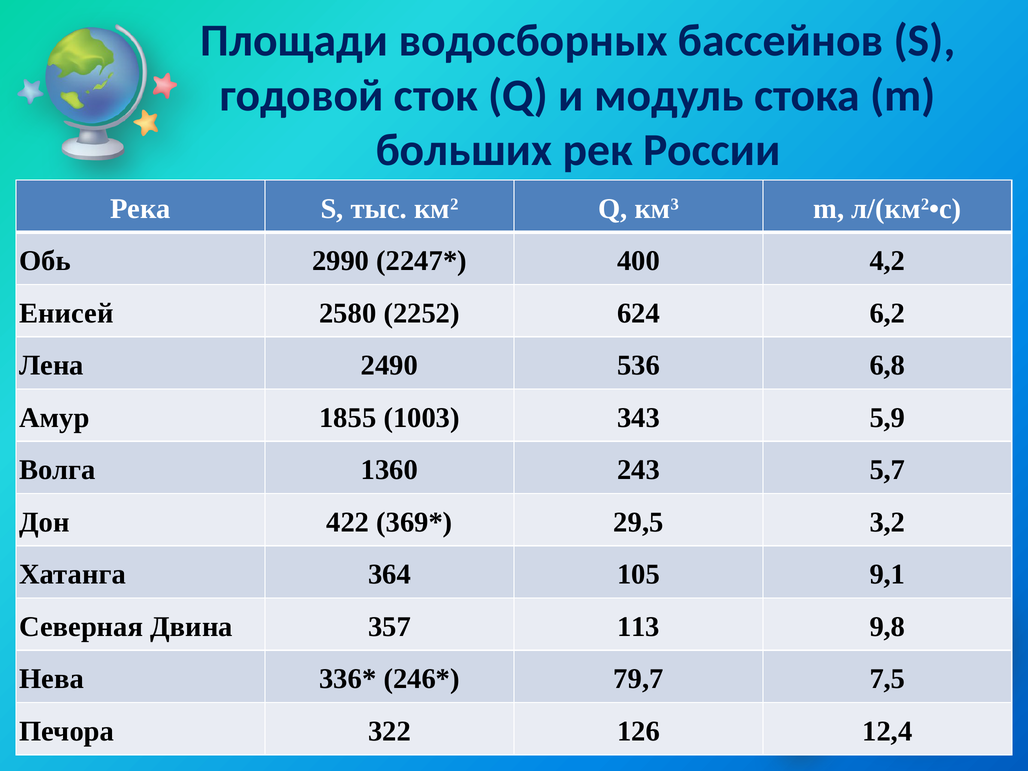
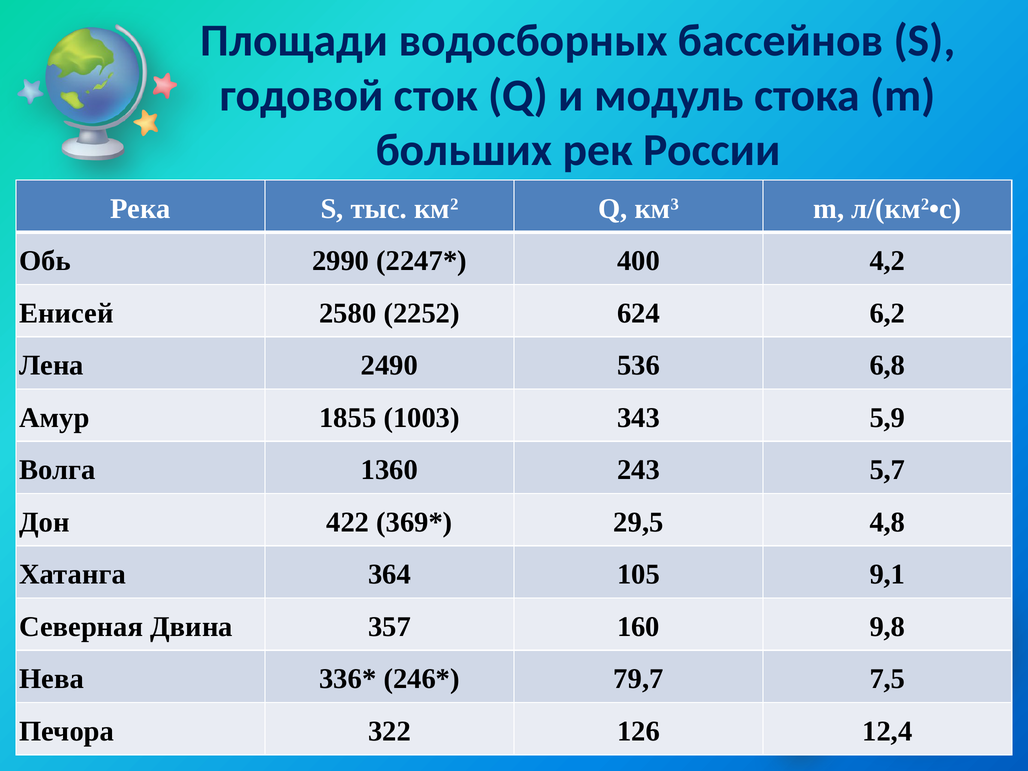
3,2: 3,2 -> 4,8
113: 113 -> 160
